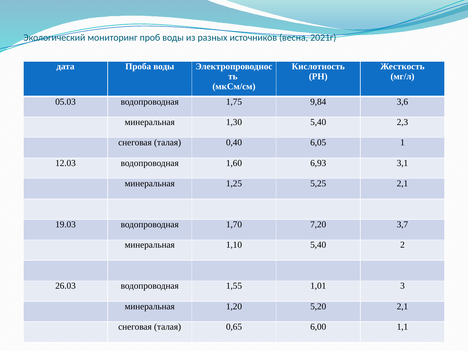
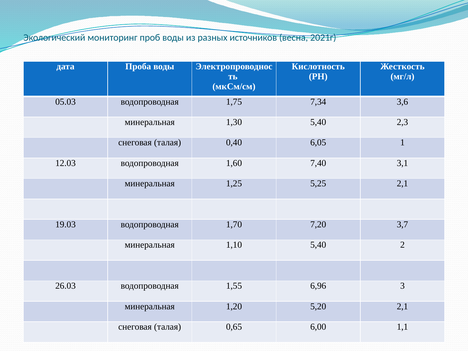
9,84: 9,84 -> 7,34
6,93: 6,93 -> 7,40
1,01: 1,01 -> 6,96
